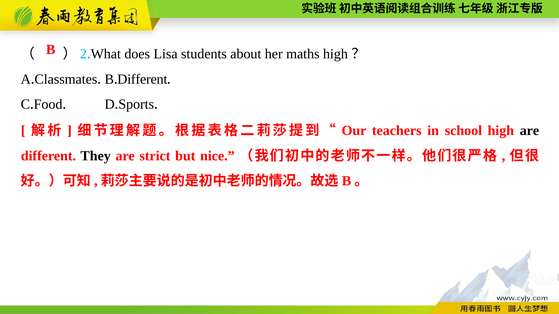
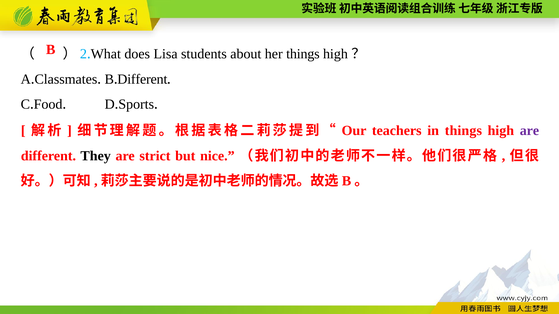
her maths: maths -> things
in school: school -> things
are at (529, 131) colour: black -> purple
